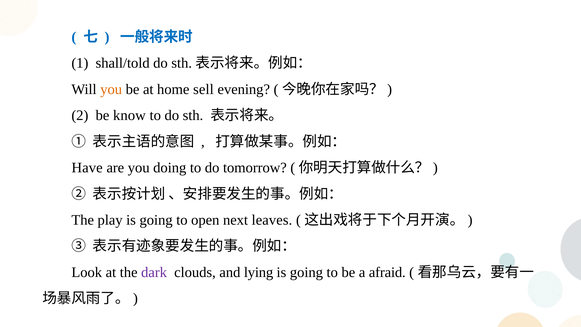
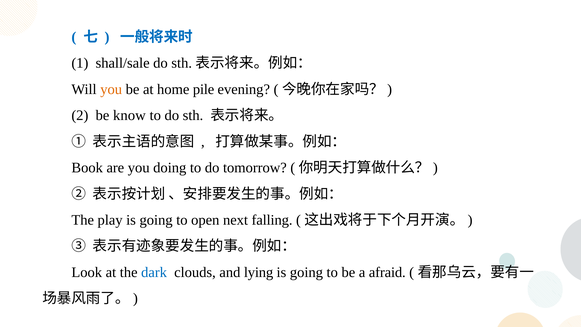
shall/told: shall/told -> shall/sale
sell: sell -> pile
Have: Have -> Book
leaves: leaves -> falling
dark colour: purple -> blue
